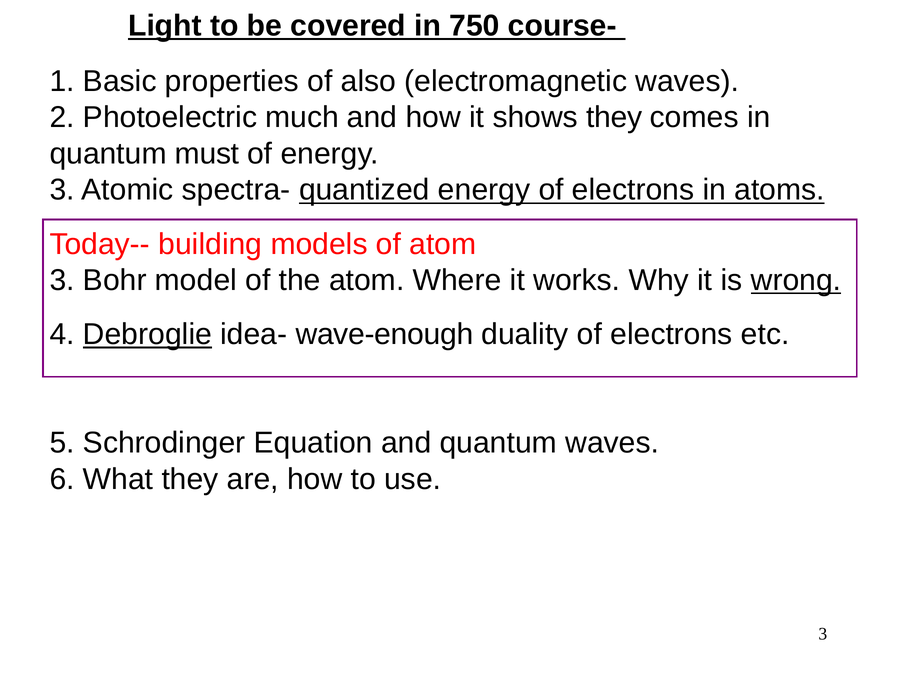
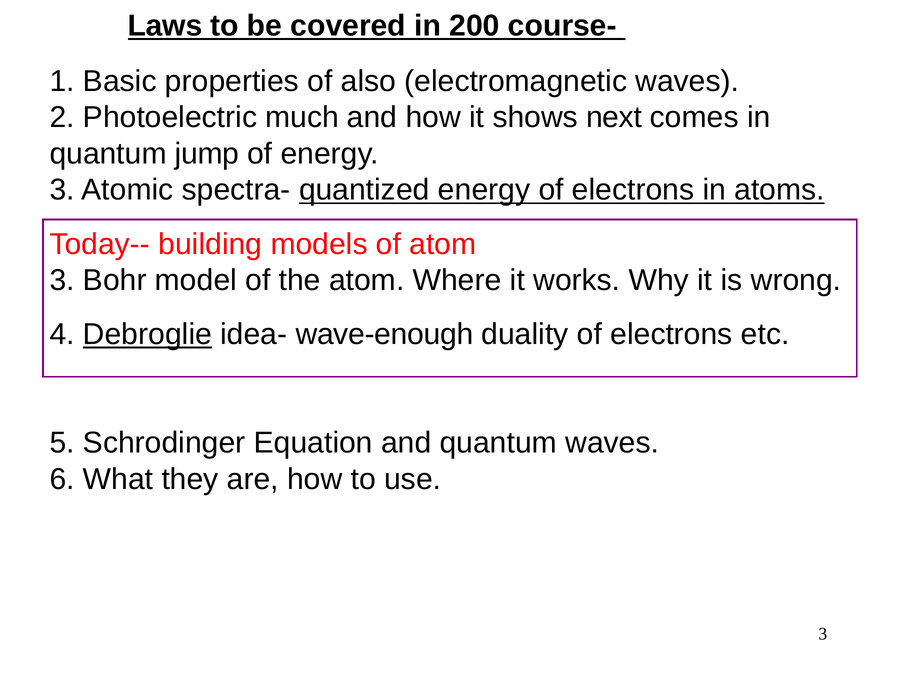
Light: Light -> Laws
750: 750 -> 200
shows they: they -> next
must: must -> jump
wrong underline: present -> none
